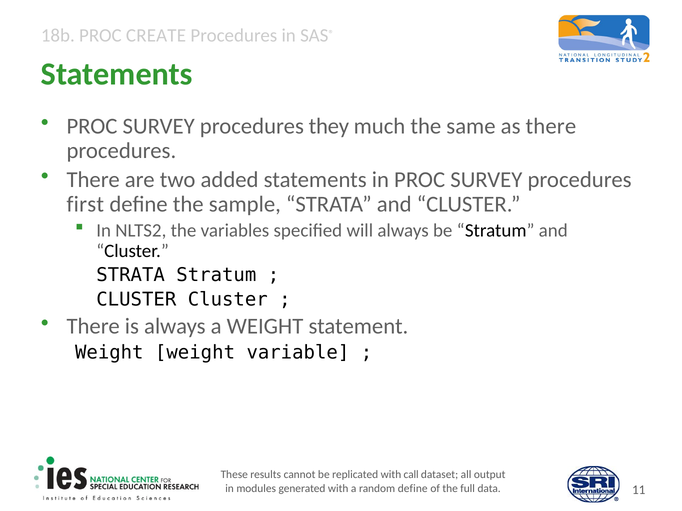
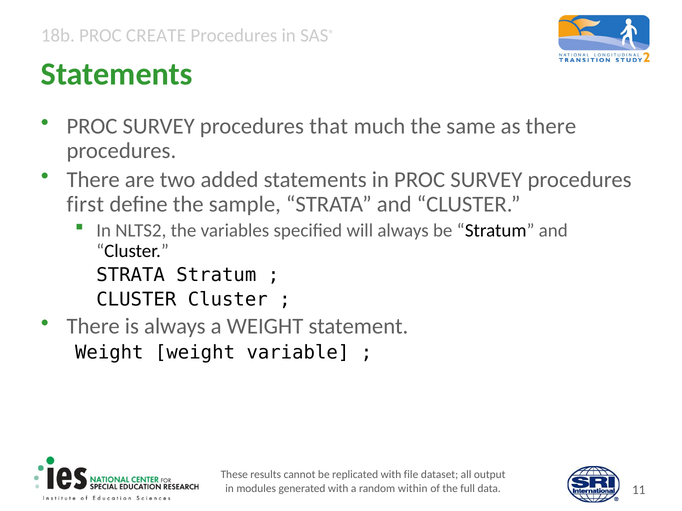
they: they -> that
call: call -> file
random define: define -> within
